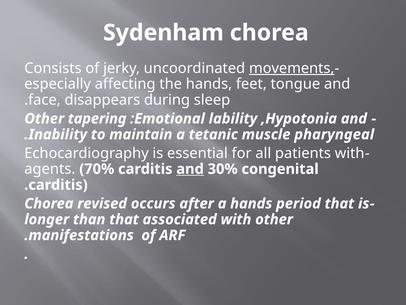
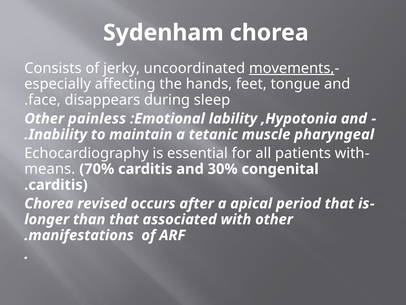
tapering: tapering -> painless
agents: agents -> means
and at (190, 169) underline: present -> none
a hands: hands -> apical
